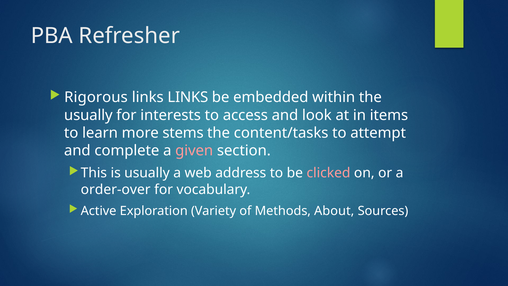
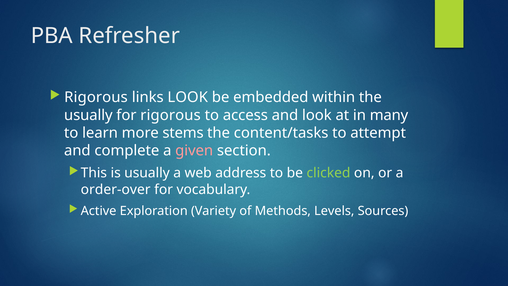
links LINKS: LINKS -> LOOK
for interests: interests -> rigorous
items: items -> many
clicked colour: pink -> light green
About: About -> Levels
